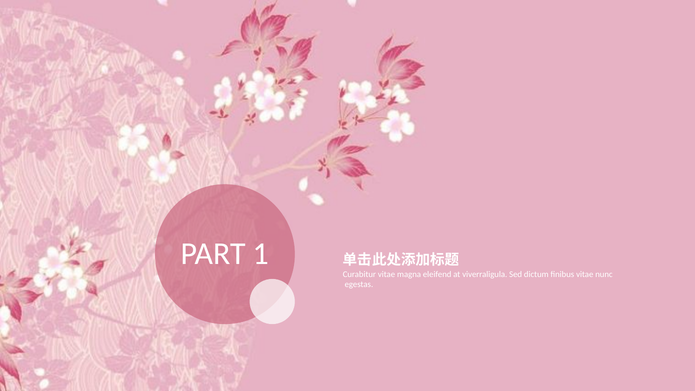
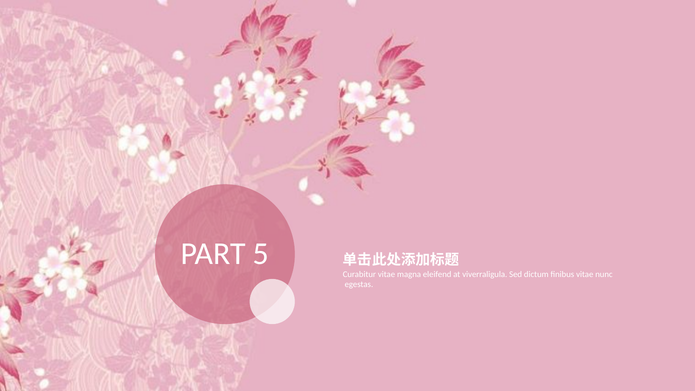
1: 1 -> 5
